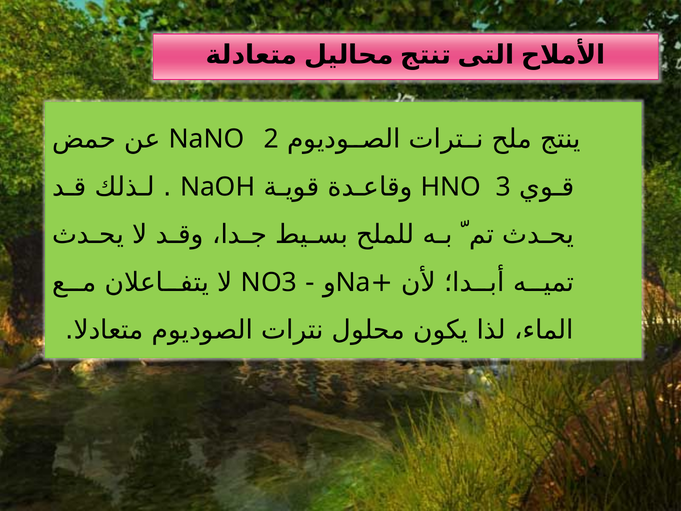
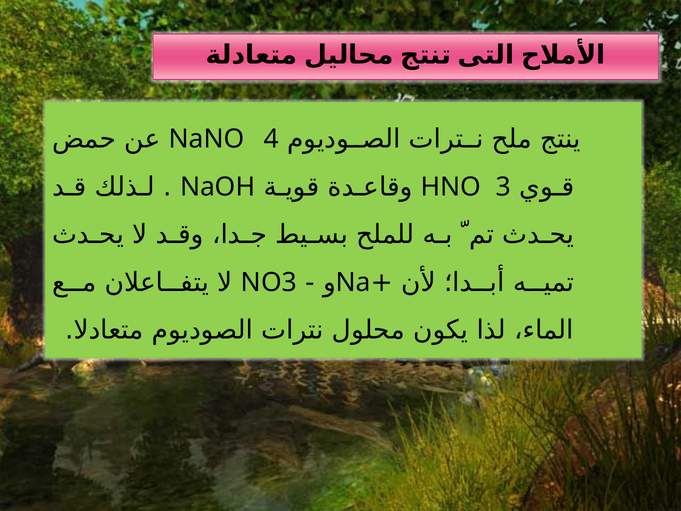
2: 2 -> 4
